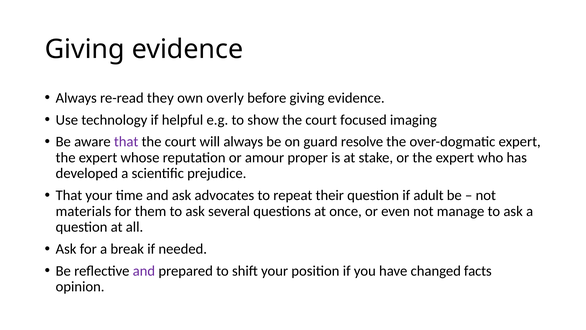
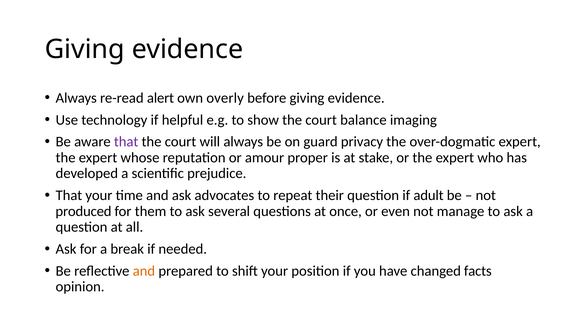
they: they -> alert
focused: focused -> balance
resolve: resolve -> privacy
materials: materials -> produced
and at (144, 271) colour: purple -> orange
